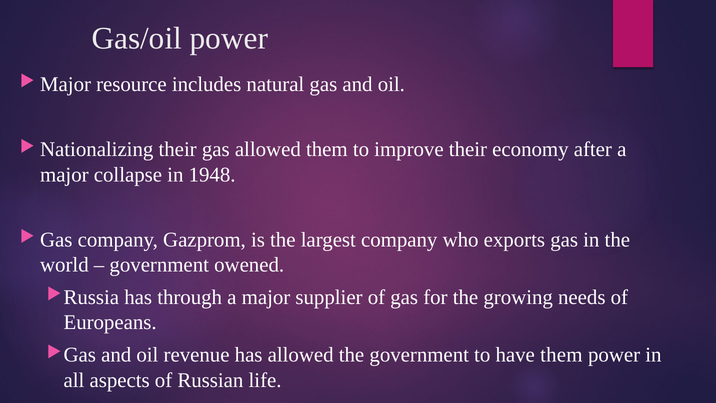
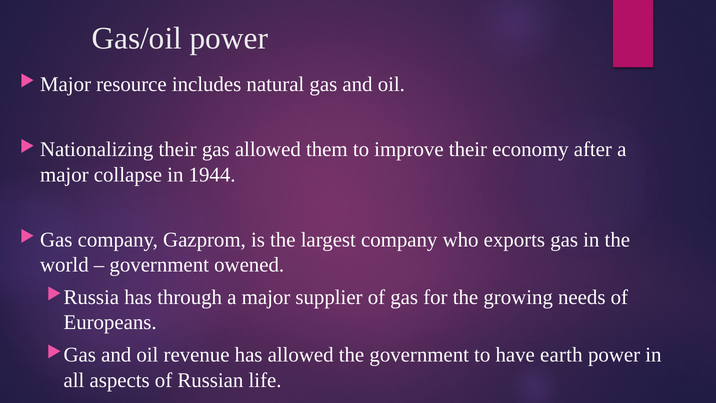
1948: 1948 -> 1944
have them: them -> earth
